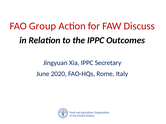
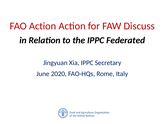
FAO Group: Group -> Action
Outcomes: Outcomes -> Federated
